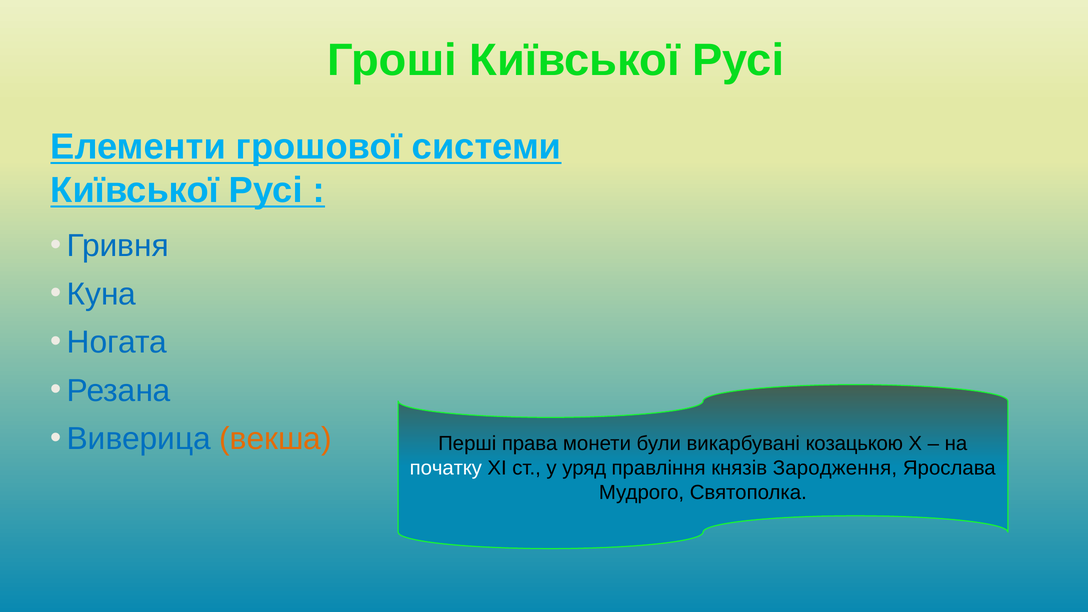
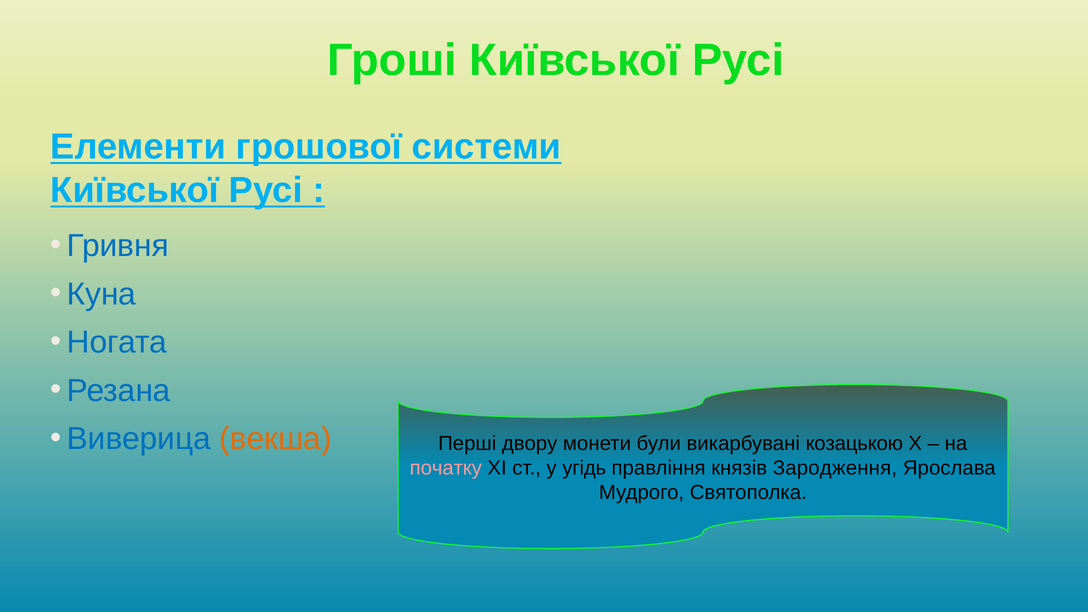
права: права -> двору
початку colour: white -> pink
уряд: уряд -> угідь
